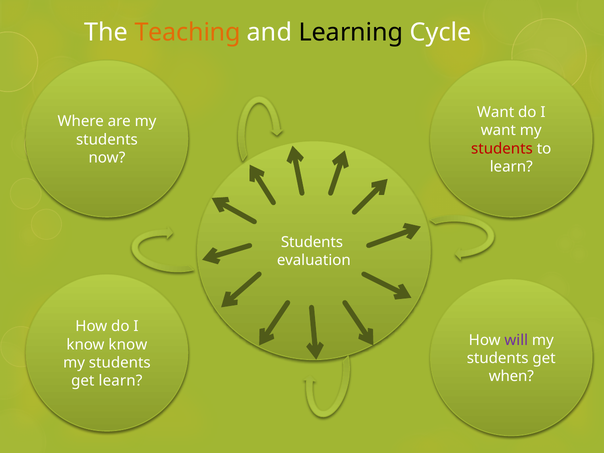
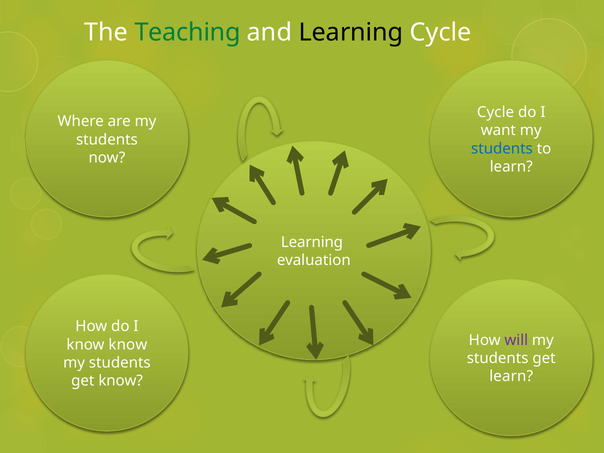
Teaching colour: orange -> green
Want at (496, 112): Want -> Cycle
students at (502, 149) colour: red -> blue
Students at (312, 242): Students -> Learning
when at (511, 376): when -> learn
get learn: learn -> know
